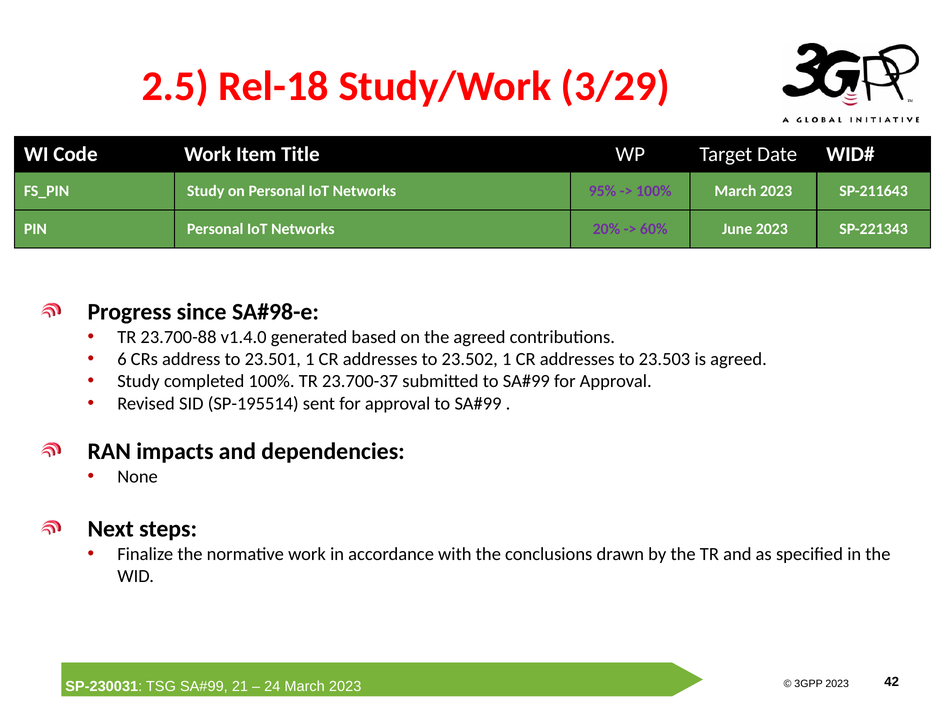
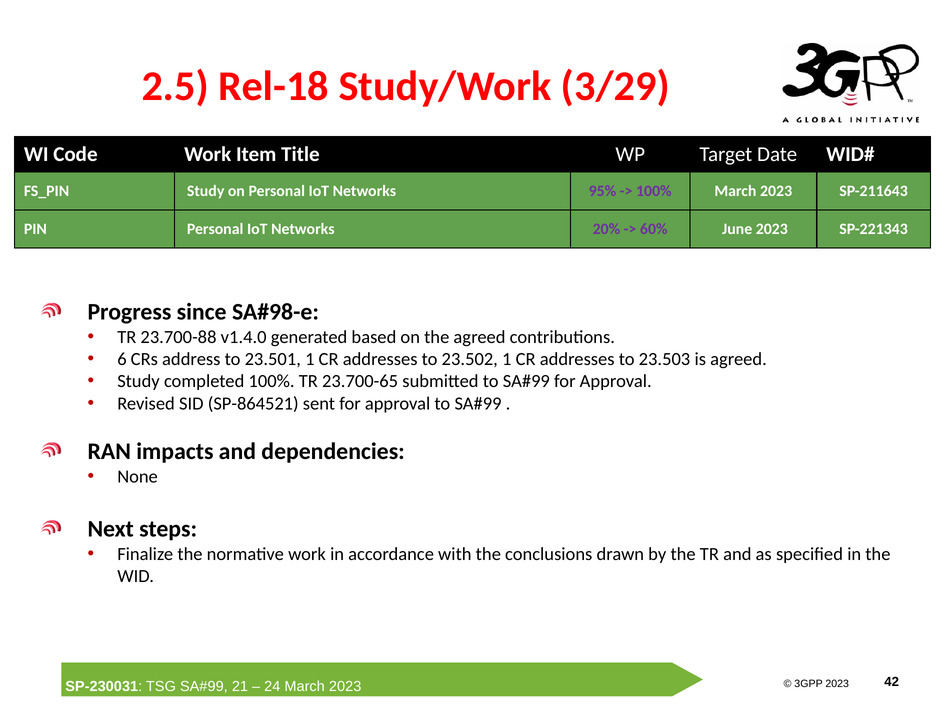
23.700-37: 23.700-37 -> 23.700-65
SP-195514: SP-195514 -> SP-864521
